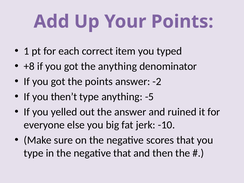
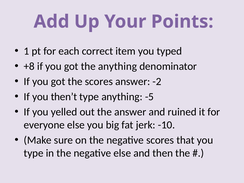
the points: points -> scores
negative that: that -> else
